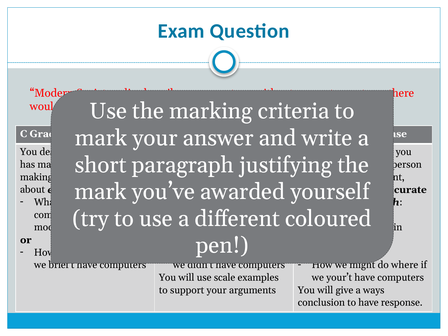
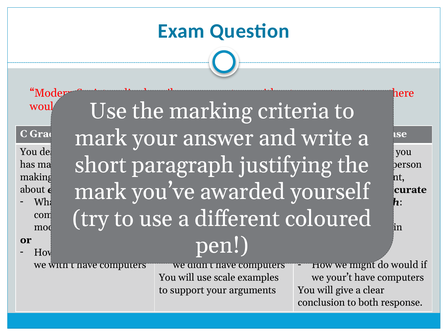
where at (405, 265): where -> would
brief’t: brief’t -> with’t
a ways: ways -> clear
to have: have -> both
